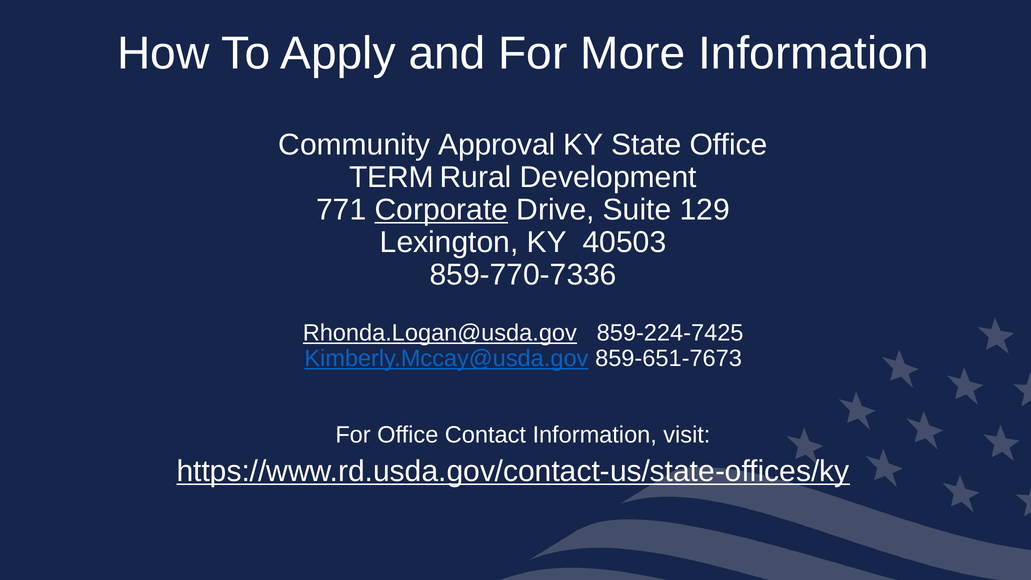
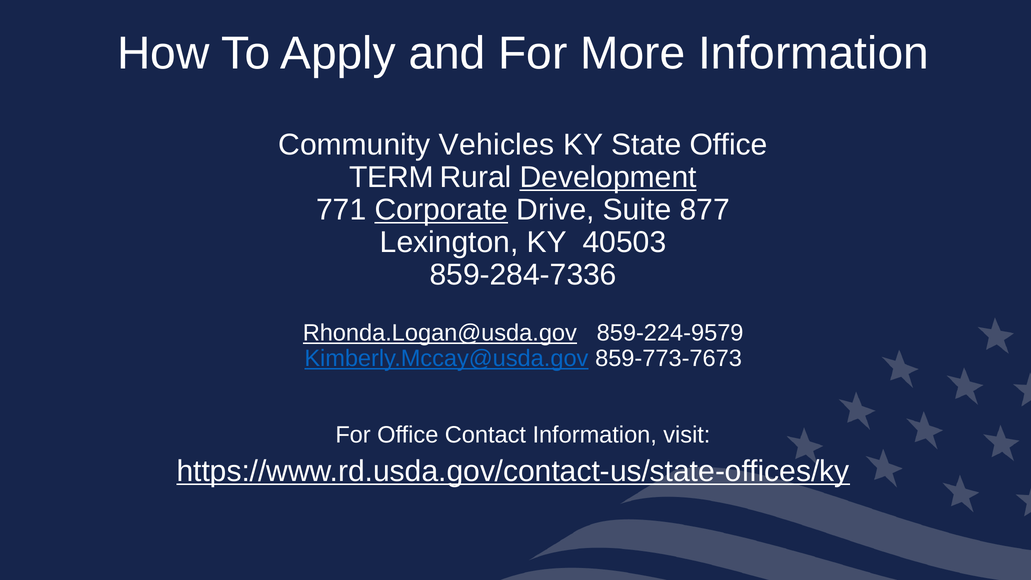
Approval: Approval -> Vehicles
Development underline: none -> present
129: 129 -> 877
859-770-7336: 859-770-7336 -> 859-284-7336
859-224-7425: 859-224-7425 -> 859-224-9579
859-651-7673: 859-651-7673 -> 859-773-7673
